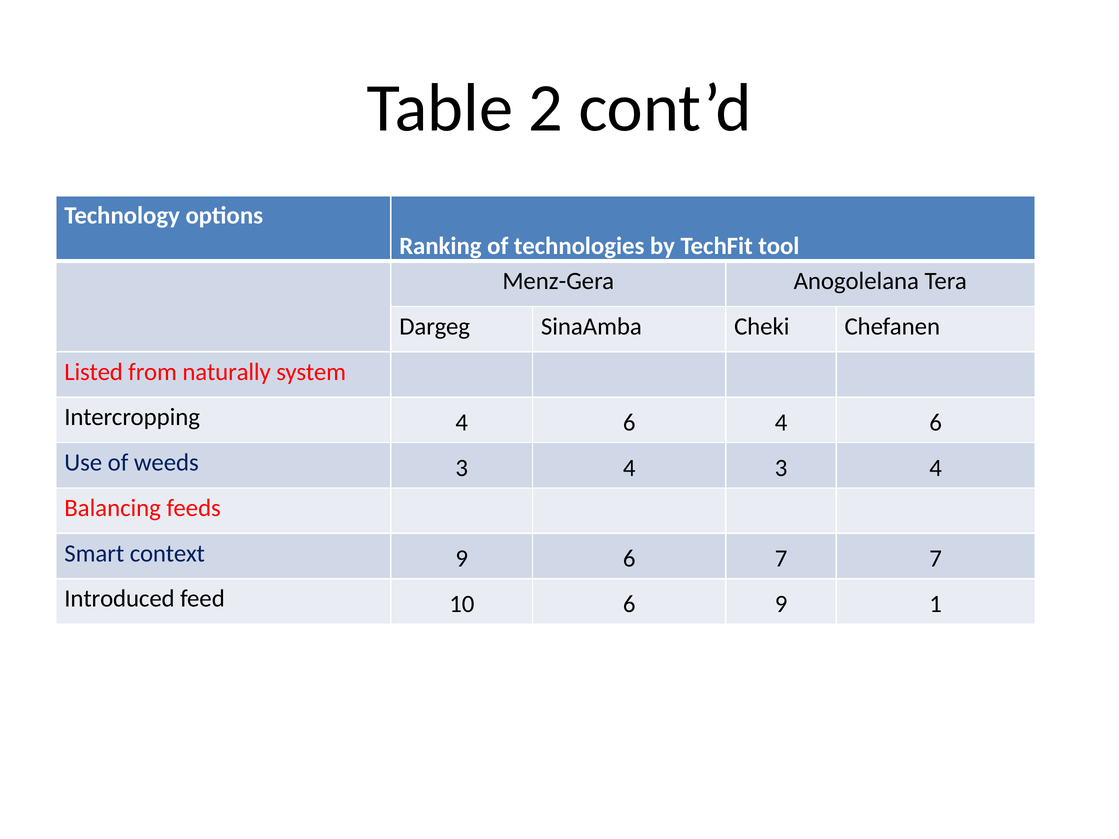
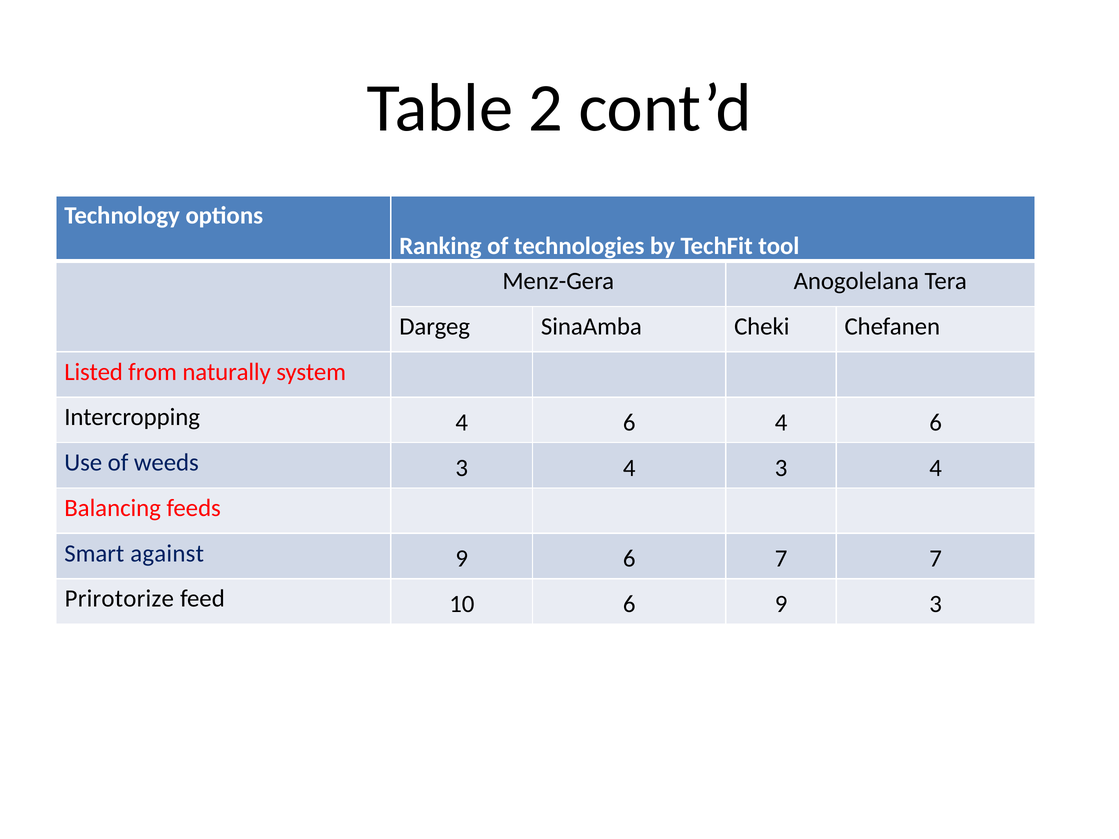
context: context -> against
Introduced: Introduced -> Prirotorize
9 1: 1 -> 3
